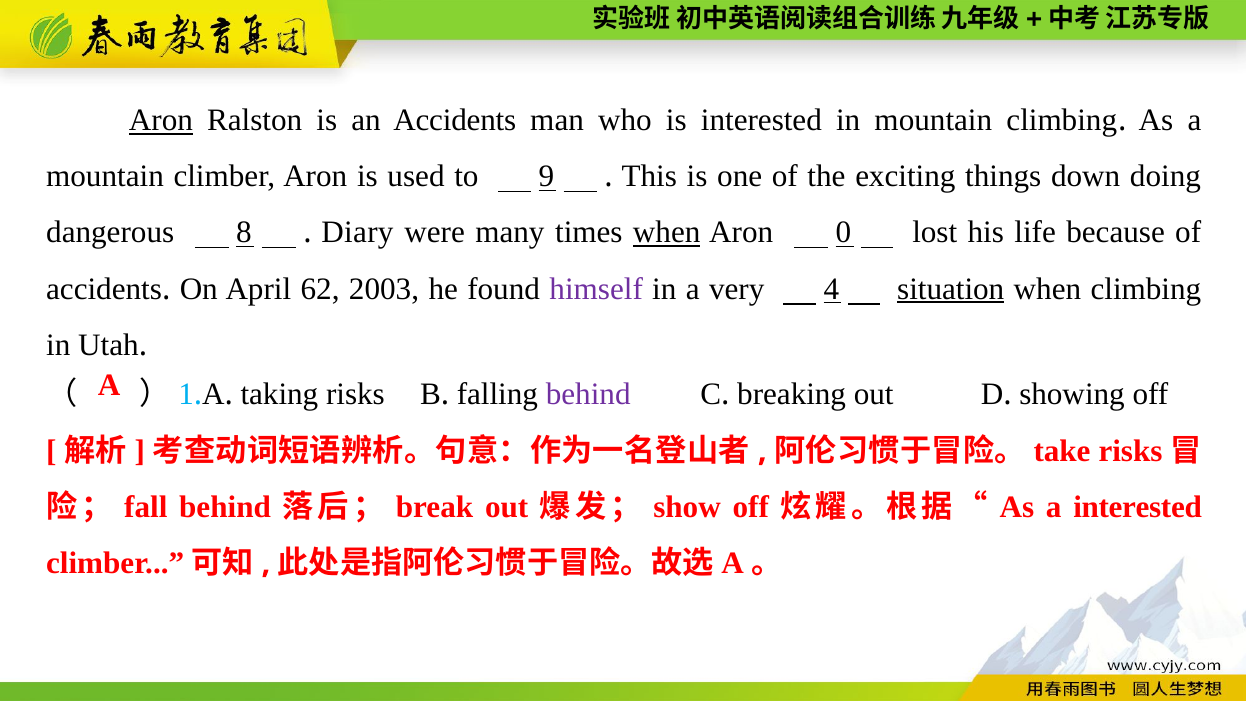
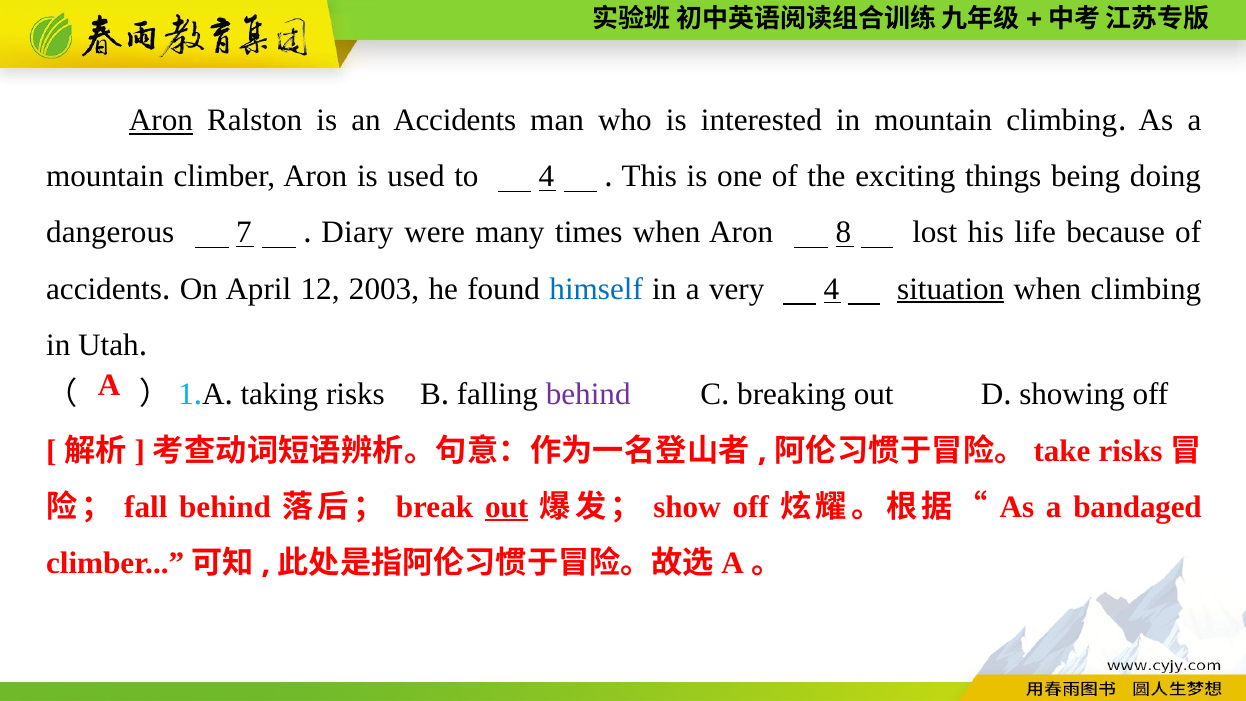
to 9: 9 -> 4
down: down -> being
8: 8 -> 7
when at (667, 233) underline: present -> none
0: 0 -> 8
62: 62 -> 12
himself colour: purple -> blue
out at (507, 507) underline: none -> present
a interested: interested -> bandaged
